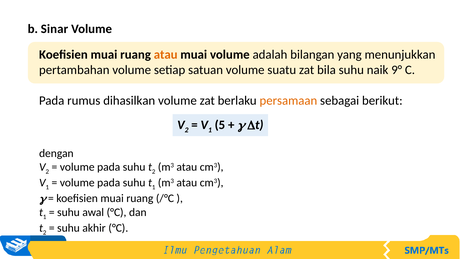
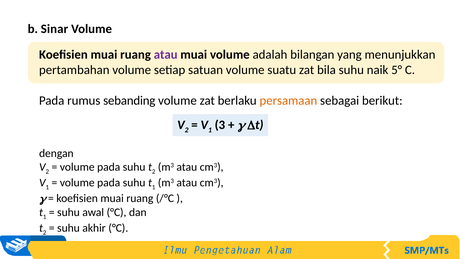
atau at (166, 54) colour: orange -> purple
9°: 9° -> 5°
dihasilkan: dihasilkan -> sebanding
5: 5 -> 3
